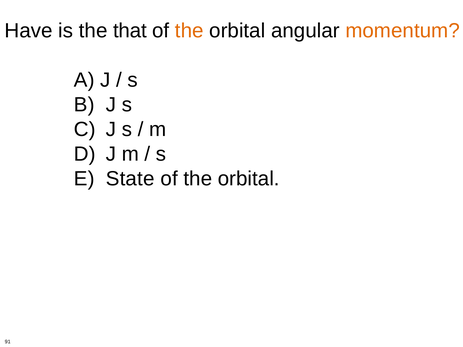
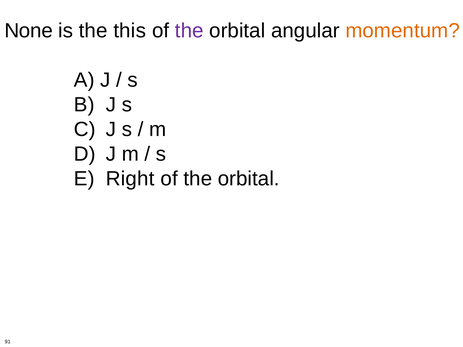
Have: Have -> None
that: that -> this
the at (189, 31) colour: orange -> purple
State: State -> Right
